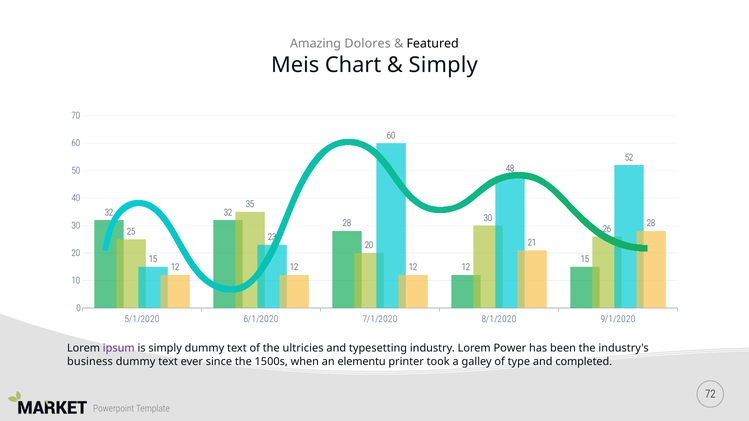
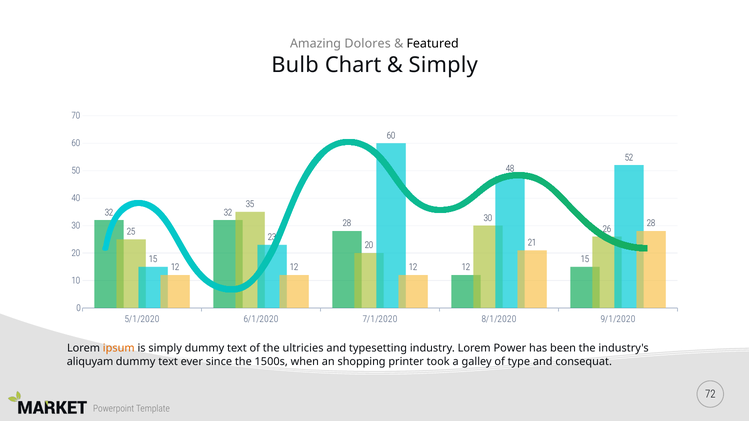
Meis: Meis -> Bulb
ipsum colour: purple -> orange
business: business -> aliquyam
elementu: elementu -> shopping
completed: completed -> consequat
